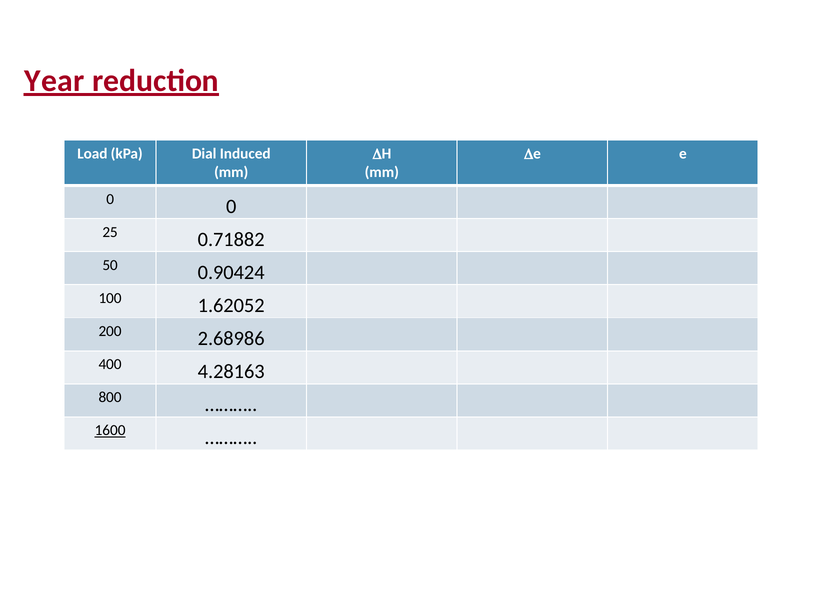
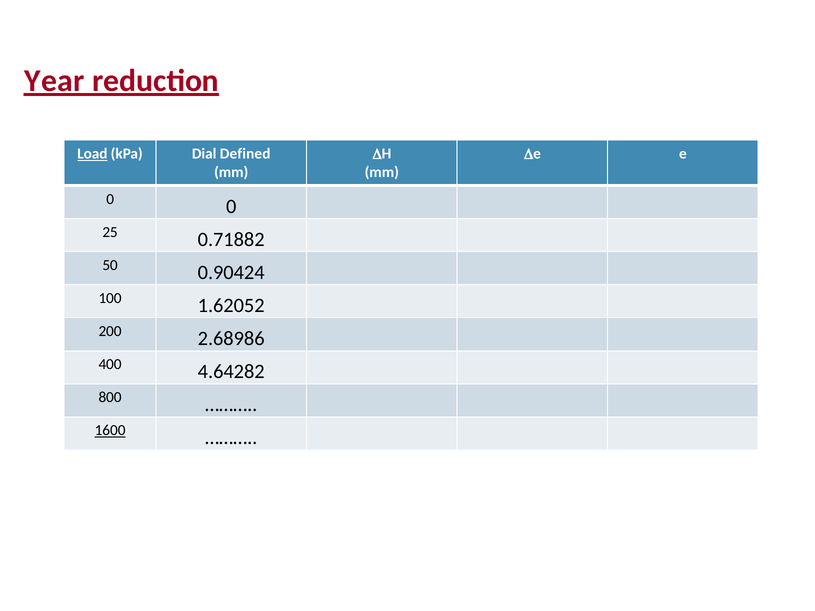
Load underline: none -> present
Induced: Induced -> Defined
4.28163: 4.28163 -> 4.64282
